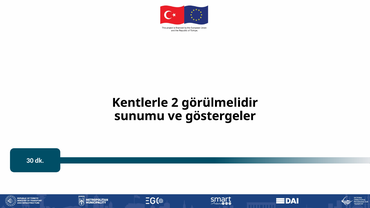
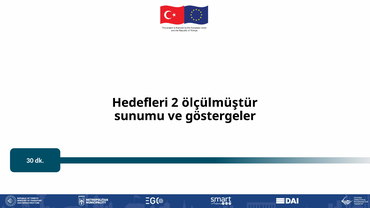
Kentlerle: Kentlerle -> Hedefleri
görülmelidir: görülmelidir -> ölçülmüştür
